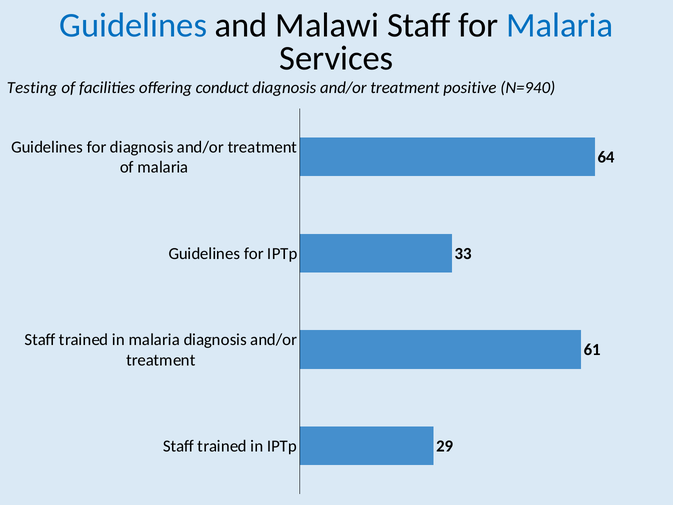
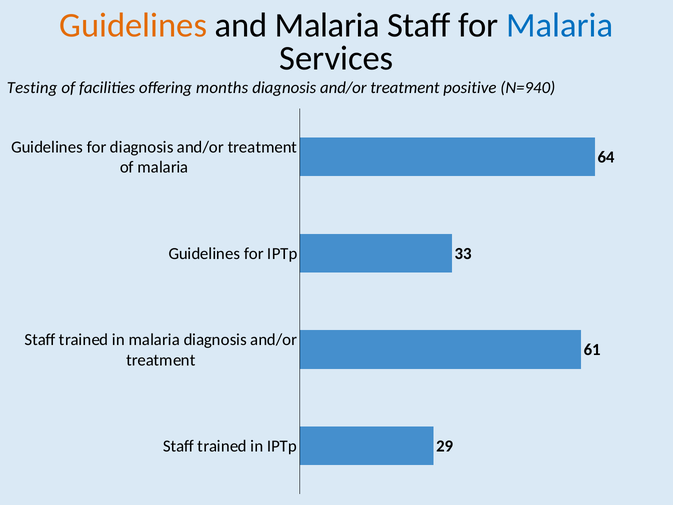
Guidelines at (133, 25) colour: blue -> orange
and Malawi: Malawi -> Malaria
conduct: conduct -> months
